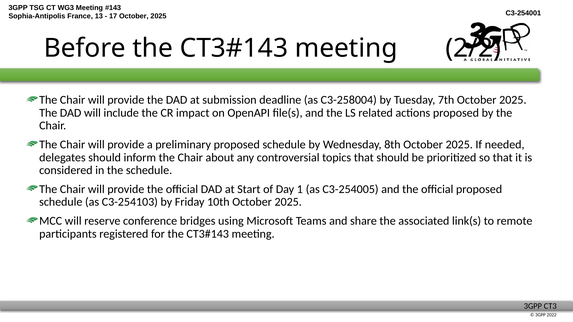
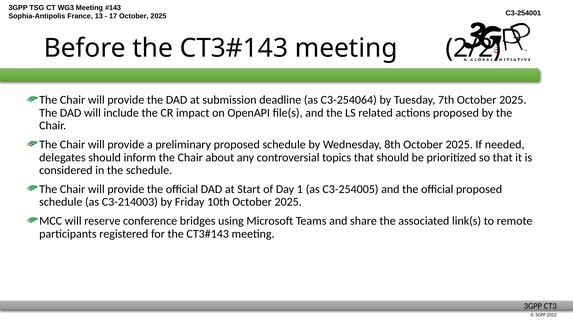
C3-258004: C3-258004 -> C3-254064
C3-254103: C3-254103 -> C3-214003
